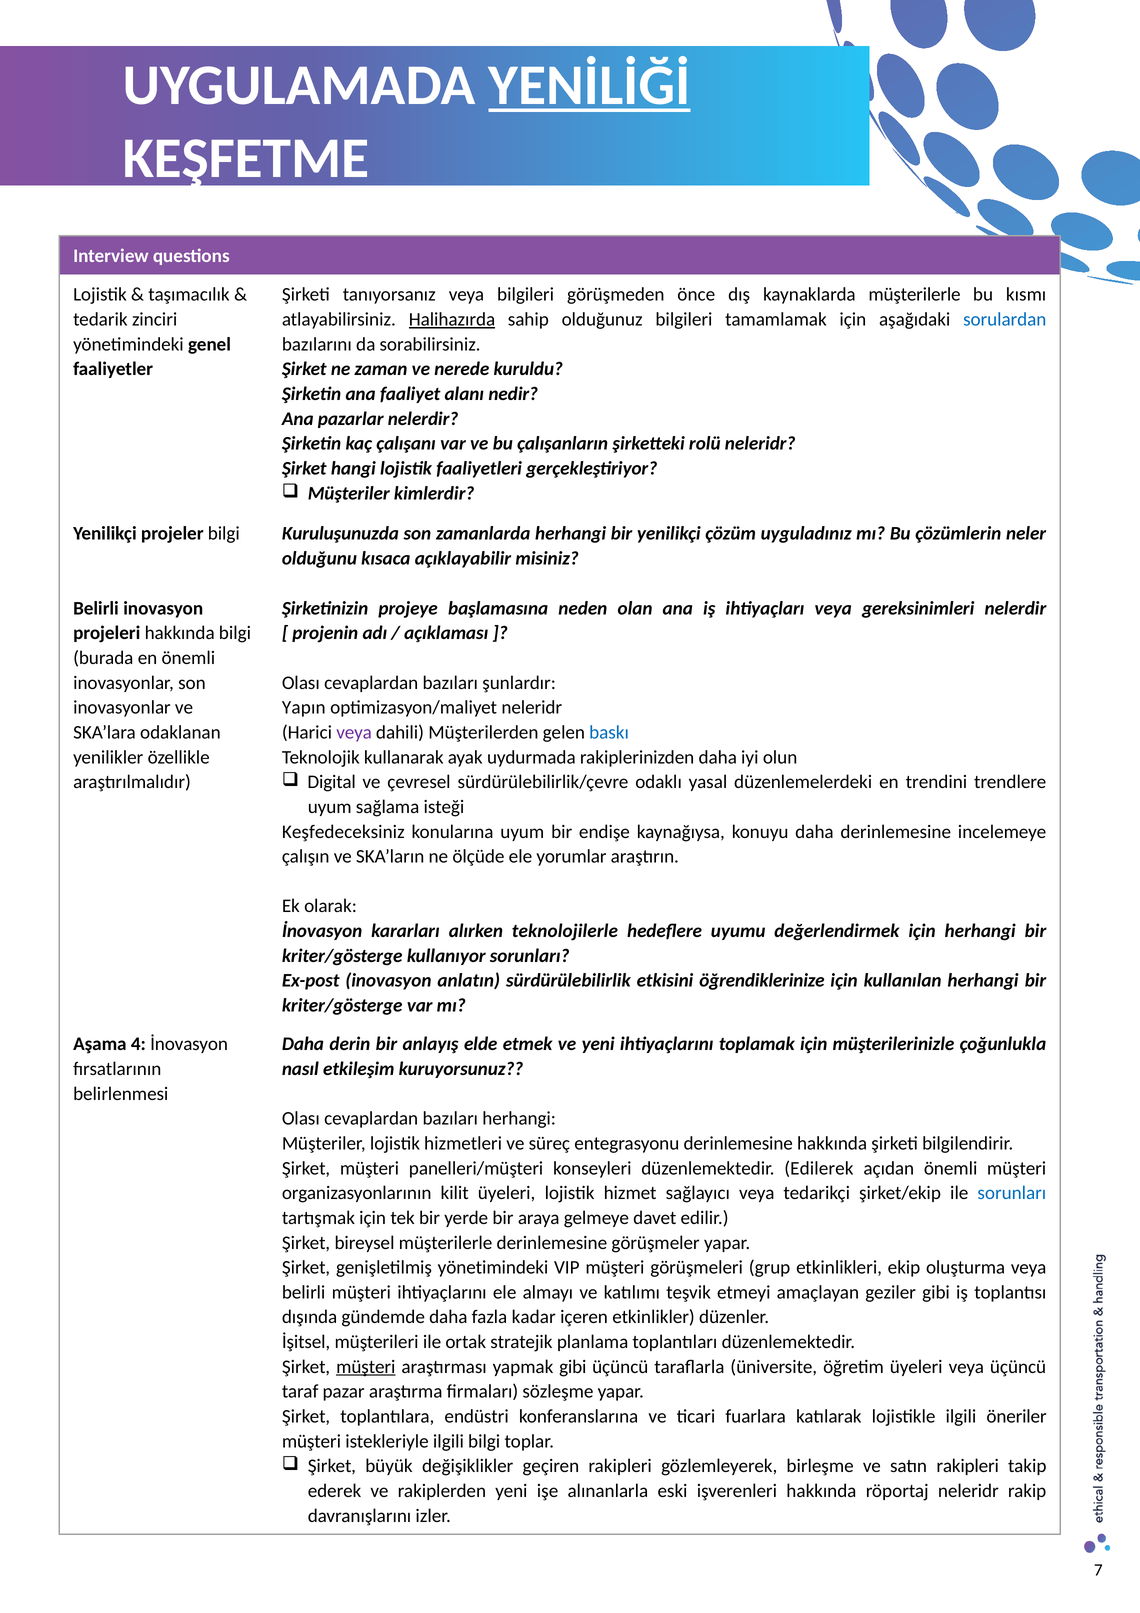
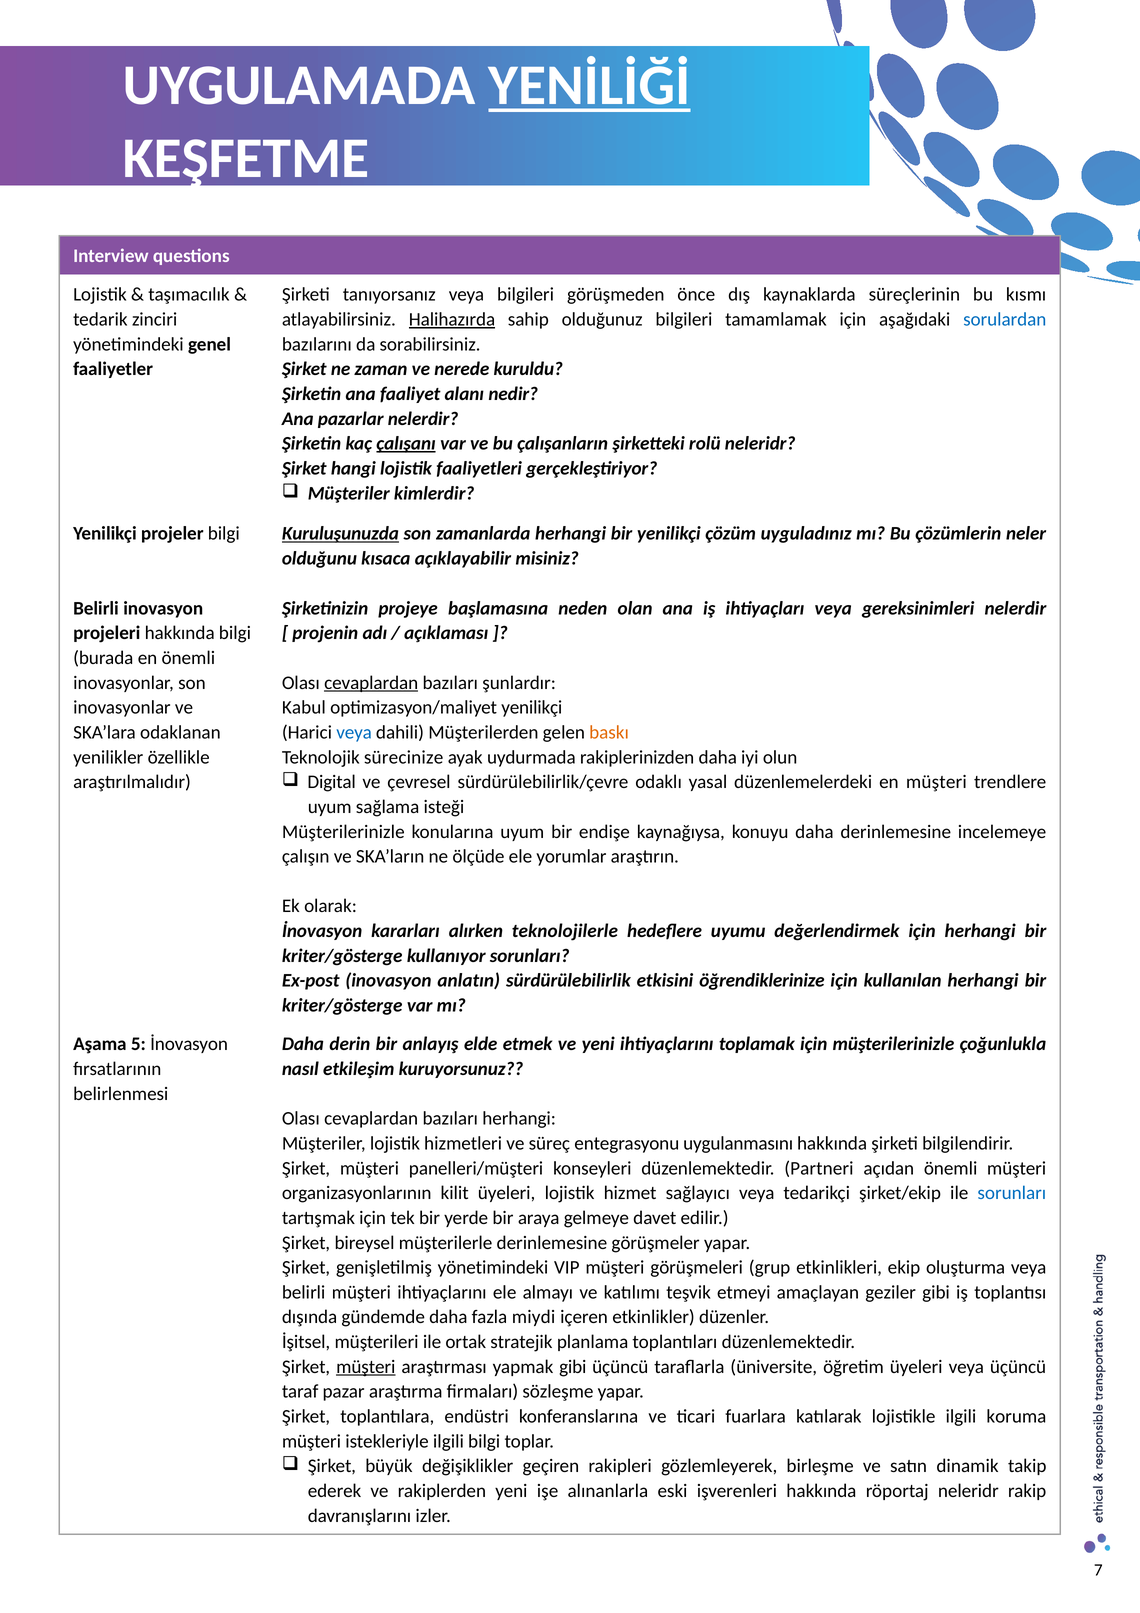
kaynaklarda müşterilerle: müşterilerle -> süreçlerinin
çalışanı underline: none -> present
Kuruluşunuzda underline: none -> present
cevaplardan at (371, 682) underline: none -> present
Yapın: Yapın -> Kabul
optimizasyon/maliyet neleridr: neleridr -> yenilikçi
veya at (354, 732) colour: purple -> blue
baskı colour: blue -> orange
kullanarak: kullanarak -> sürecinize
en trendini: trendini -> müşteri
Keşfedeceksiniz at (343, 831): Keşfedeceksiniz -> Müşterilerinizle
4: 4 -> 5
entegrasyonu derinlemesine: derinlemesine -> uygulanmasını
Edilerek: Edilerek -> Partneri
kadar: kadar -> miydi
öneriler: öneriler -> koruma
satın rakipleri: rakipleri -> dinamik
